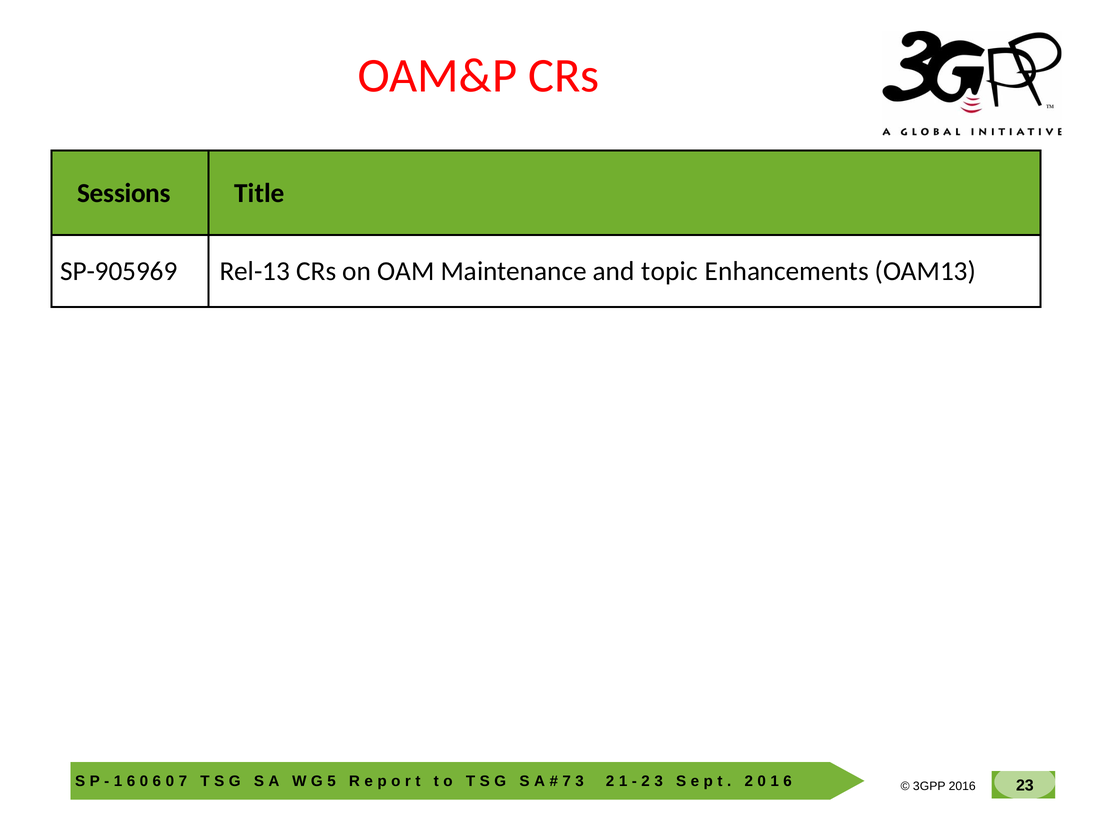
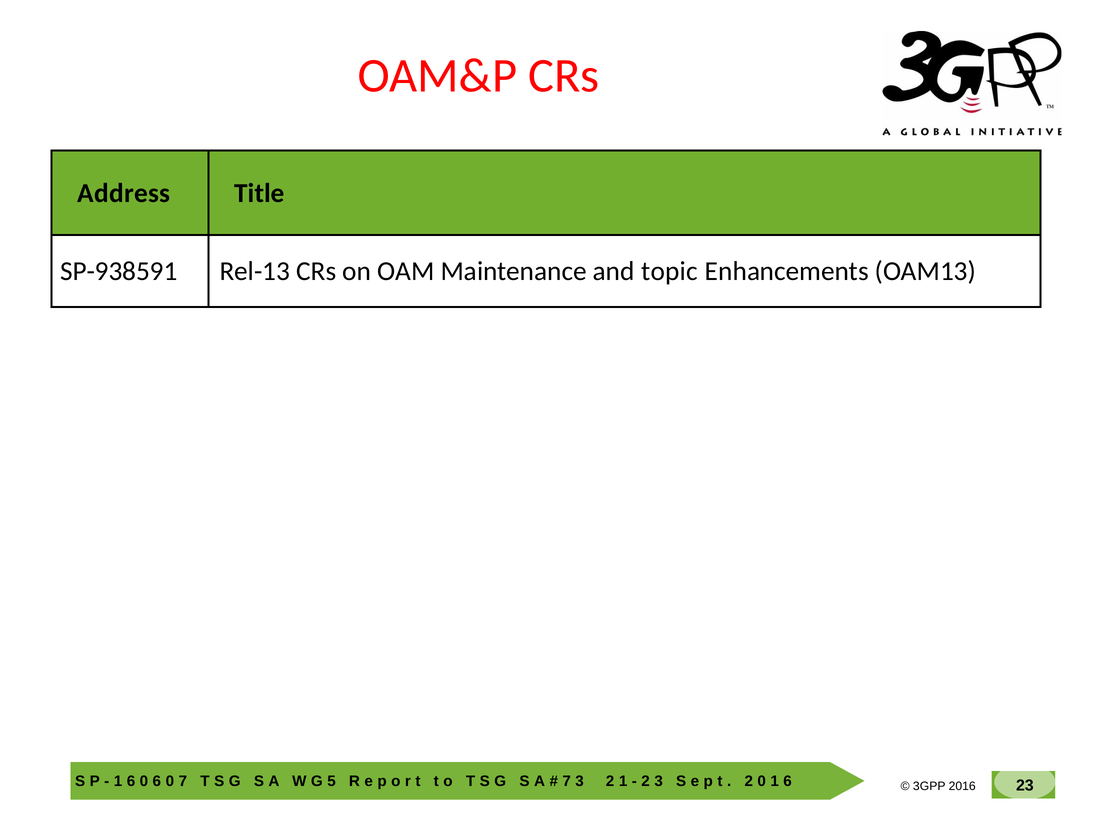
Sessions: Sessions -> Address
SP-905969: SP-905969 -> SP-938591
